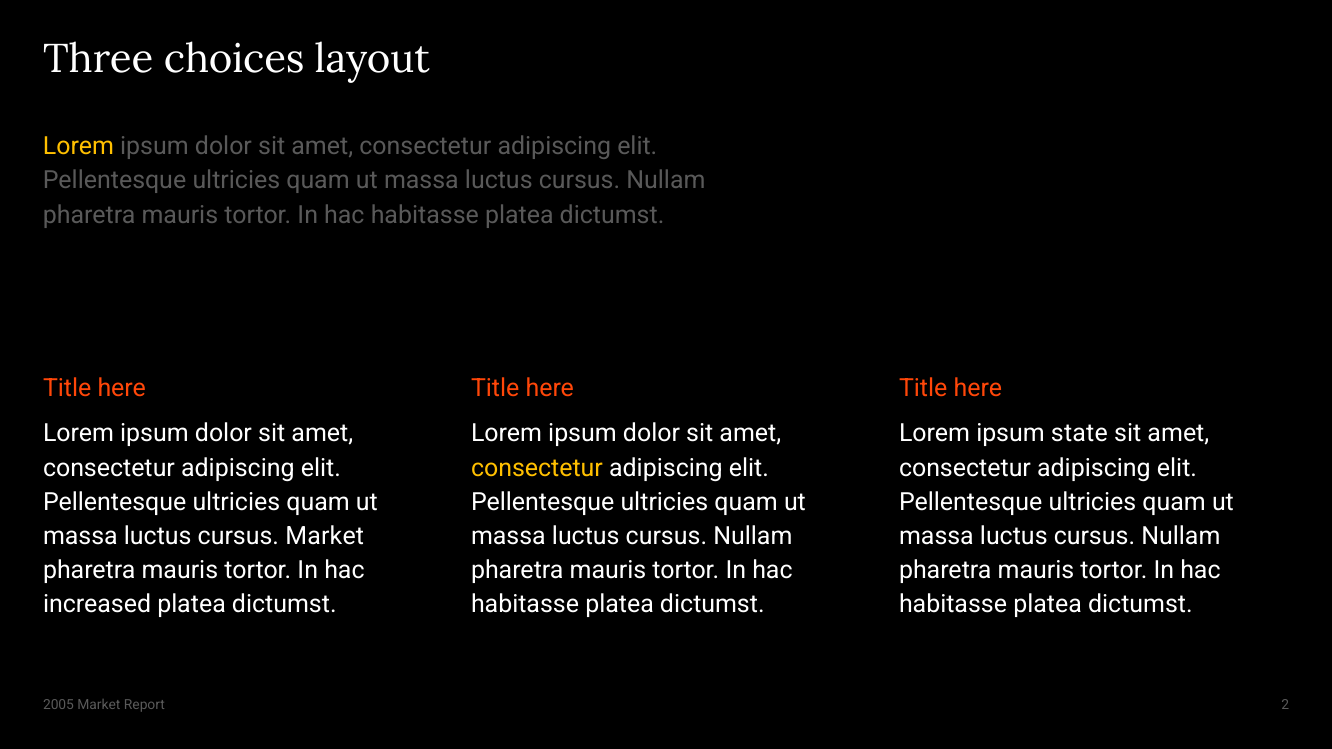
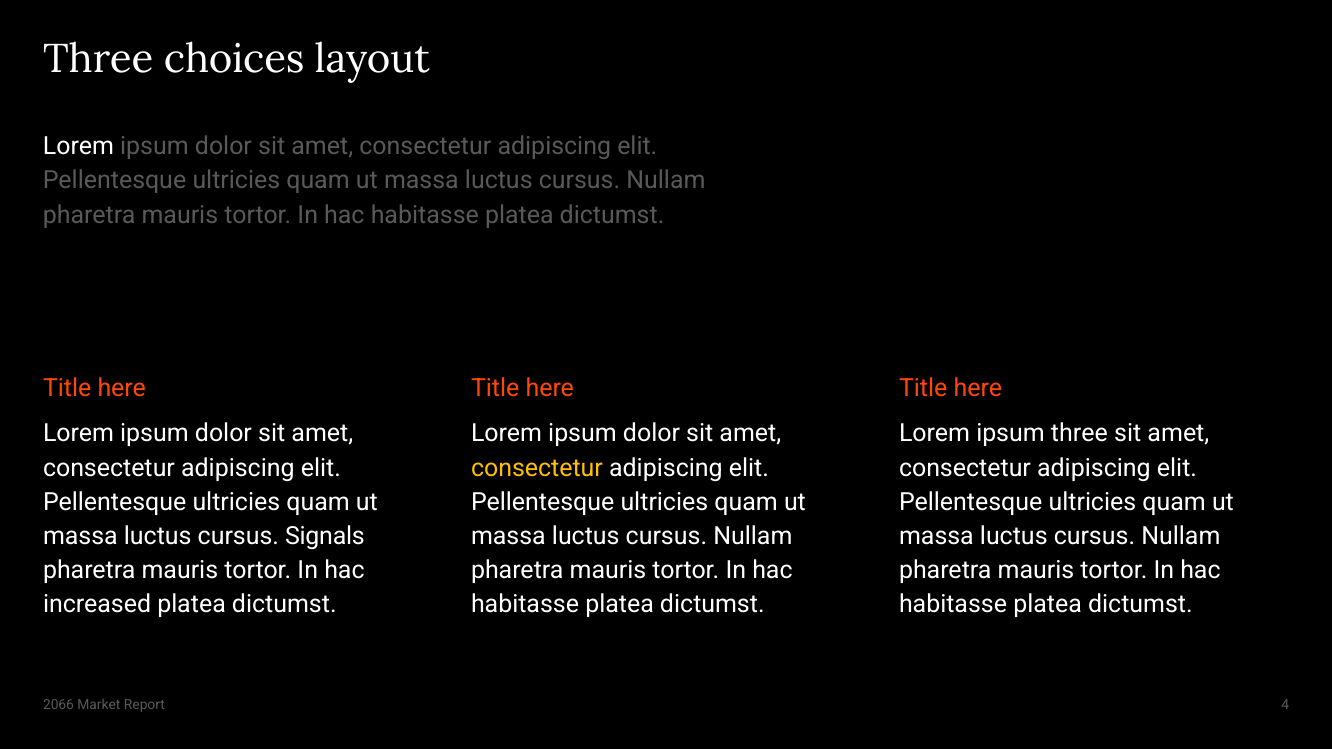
Lorem at (78, 147) colour: yellow -> white
ipsum state: state -> three
cursus Market: Market -> Signals
2005: 2005 -> 2066
2: 2 -> 4
